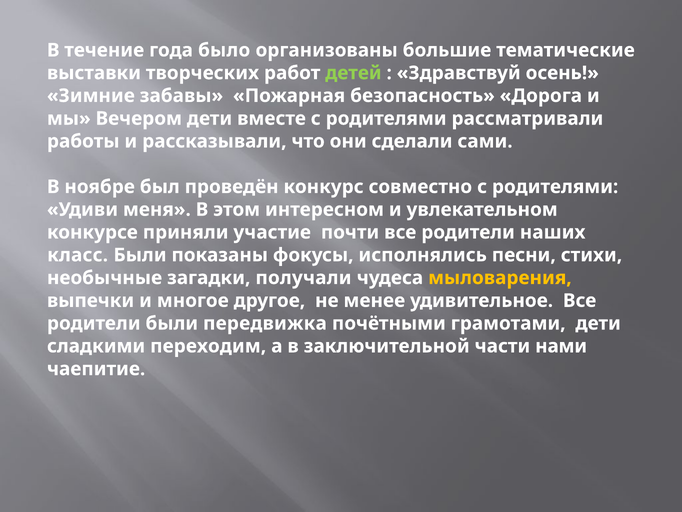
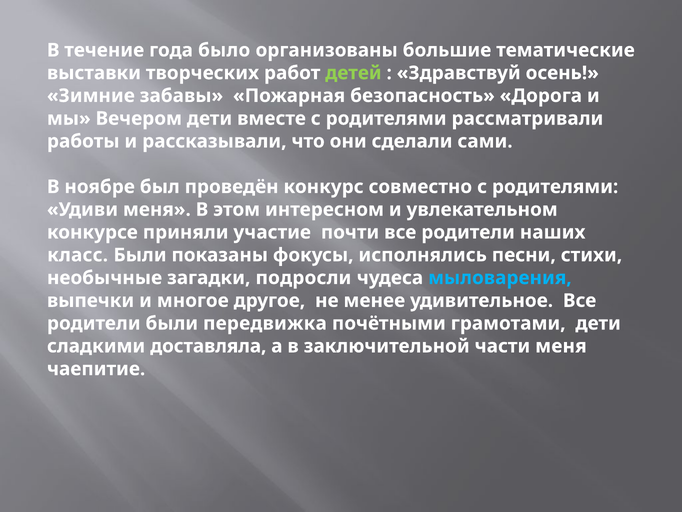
получали: получали -> подросли
мыловарения colour: yellow -> light blue
переходим: переходим -> доставляла
части нами: нами -> меня
